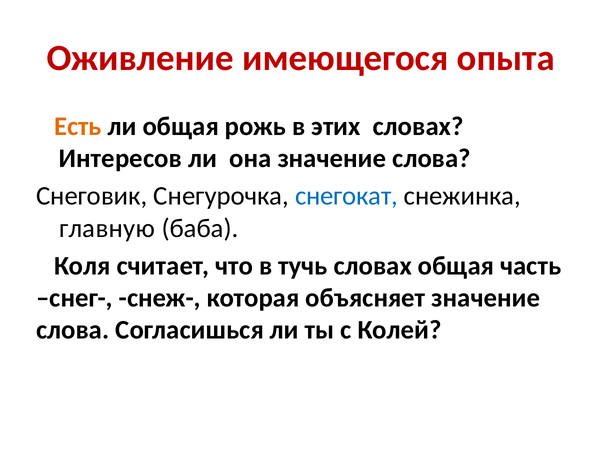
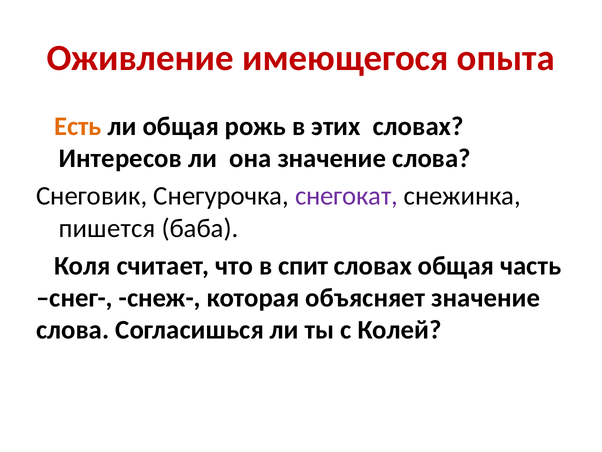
снегокат colour: blue -> purple
главную: главную -> пишется
тучь: тучь -> спит
